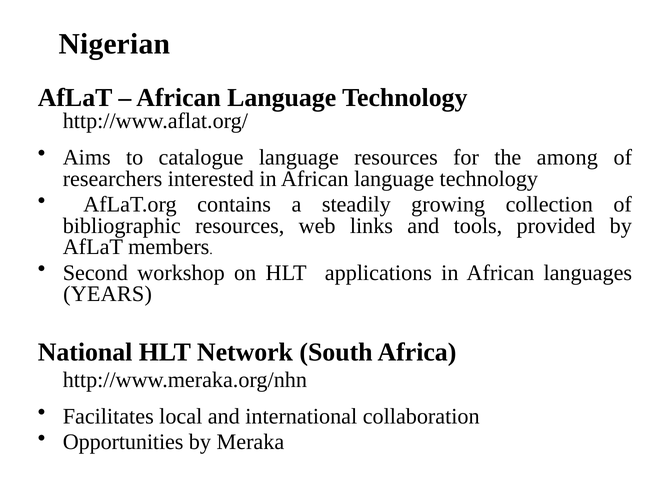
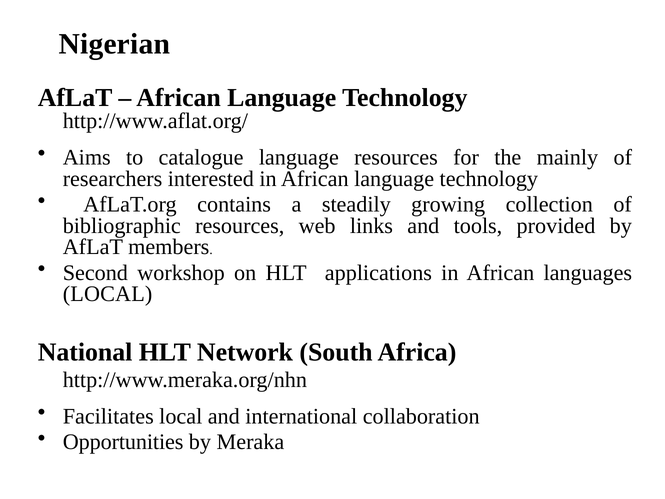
among: among -> mainly
YEARS at (108, 294): YEARS -> LOCAL
